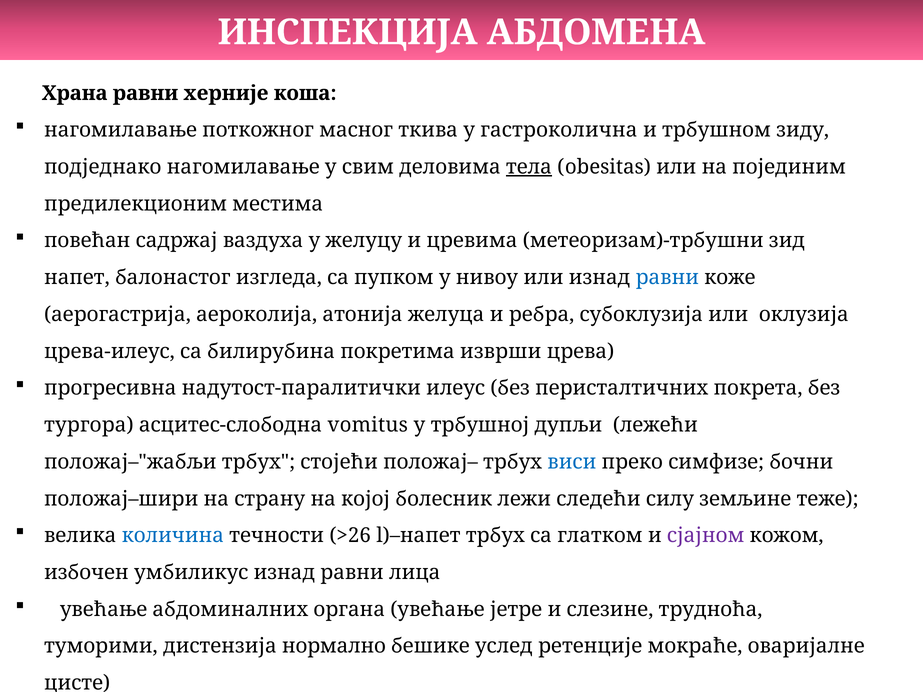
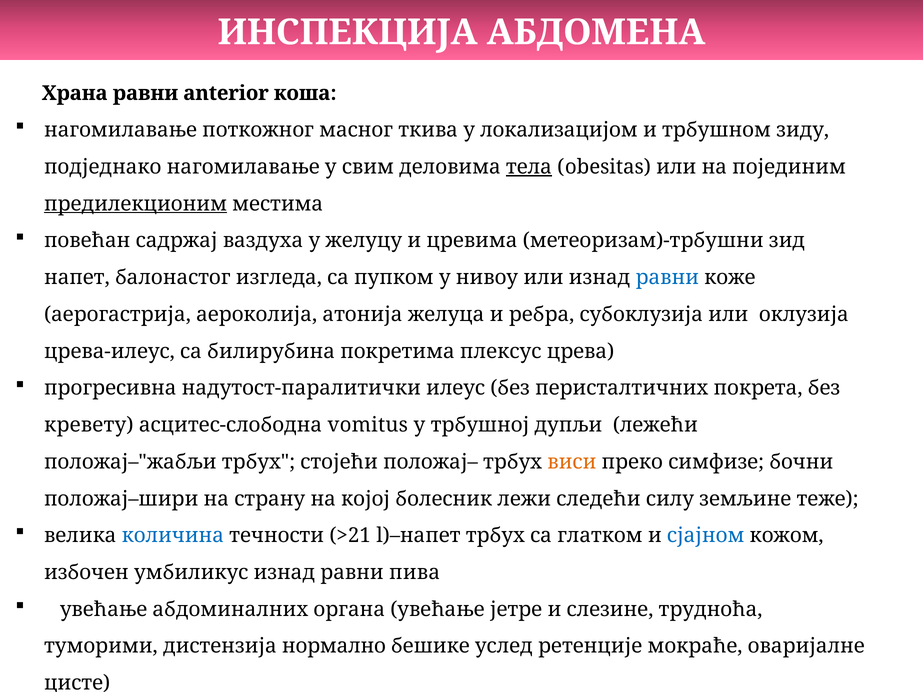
херније: херније -> anterior
гастроколична: гастроколична -> локализацијом
предилекционим underline: none -> present
изврши: изврши -> плексус
тургора: тургора -> кревету
виси colour: blue -> orange
>26: >26 -> >21
сјајном colour: purple -> blue
лица: лица -> пива
